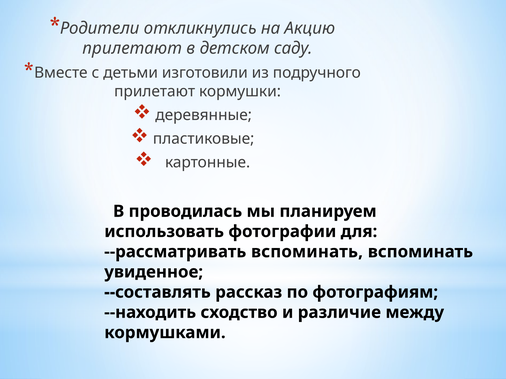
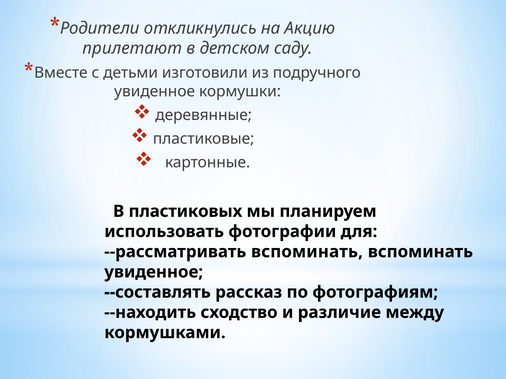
прилетают at (155, 92): прилетают -> увиденное
проводилась: проводилась -> пластиковых
